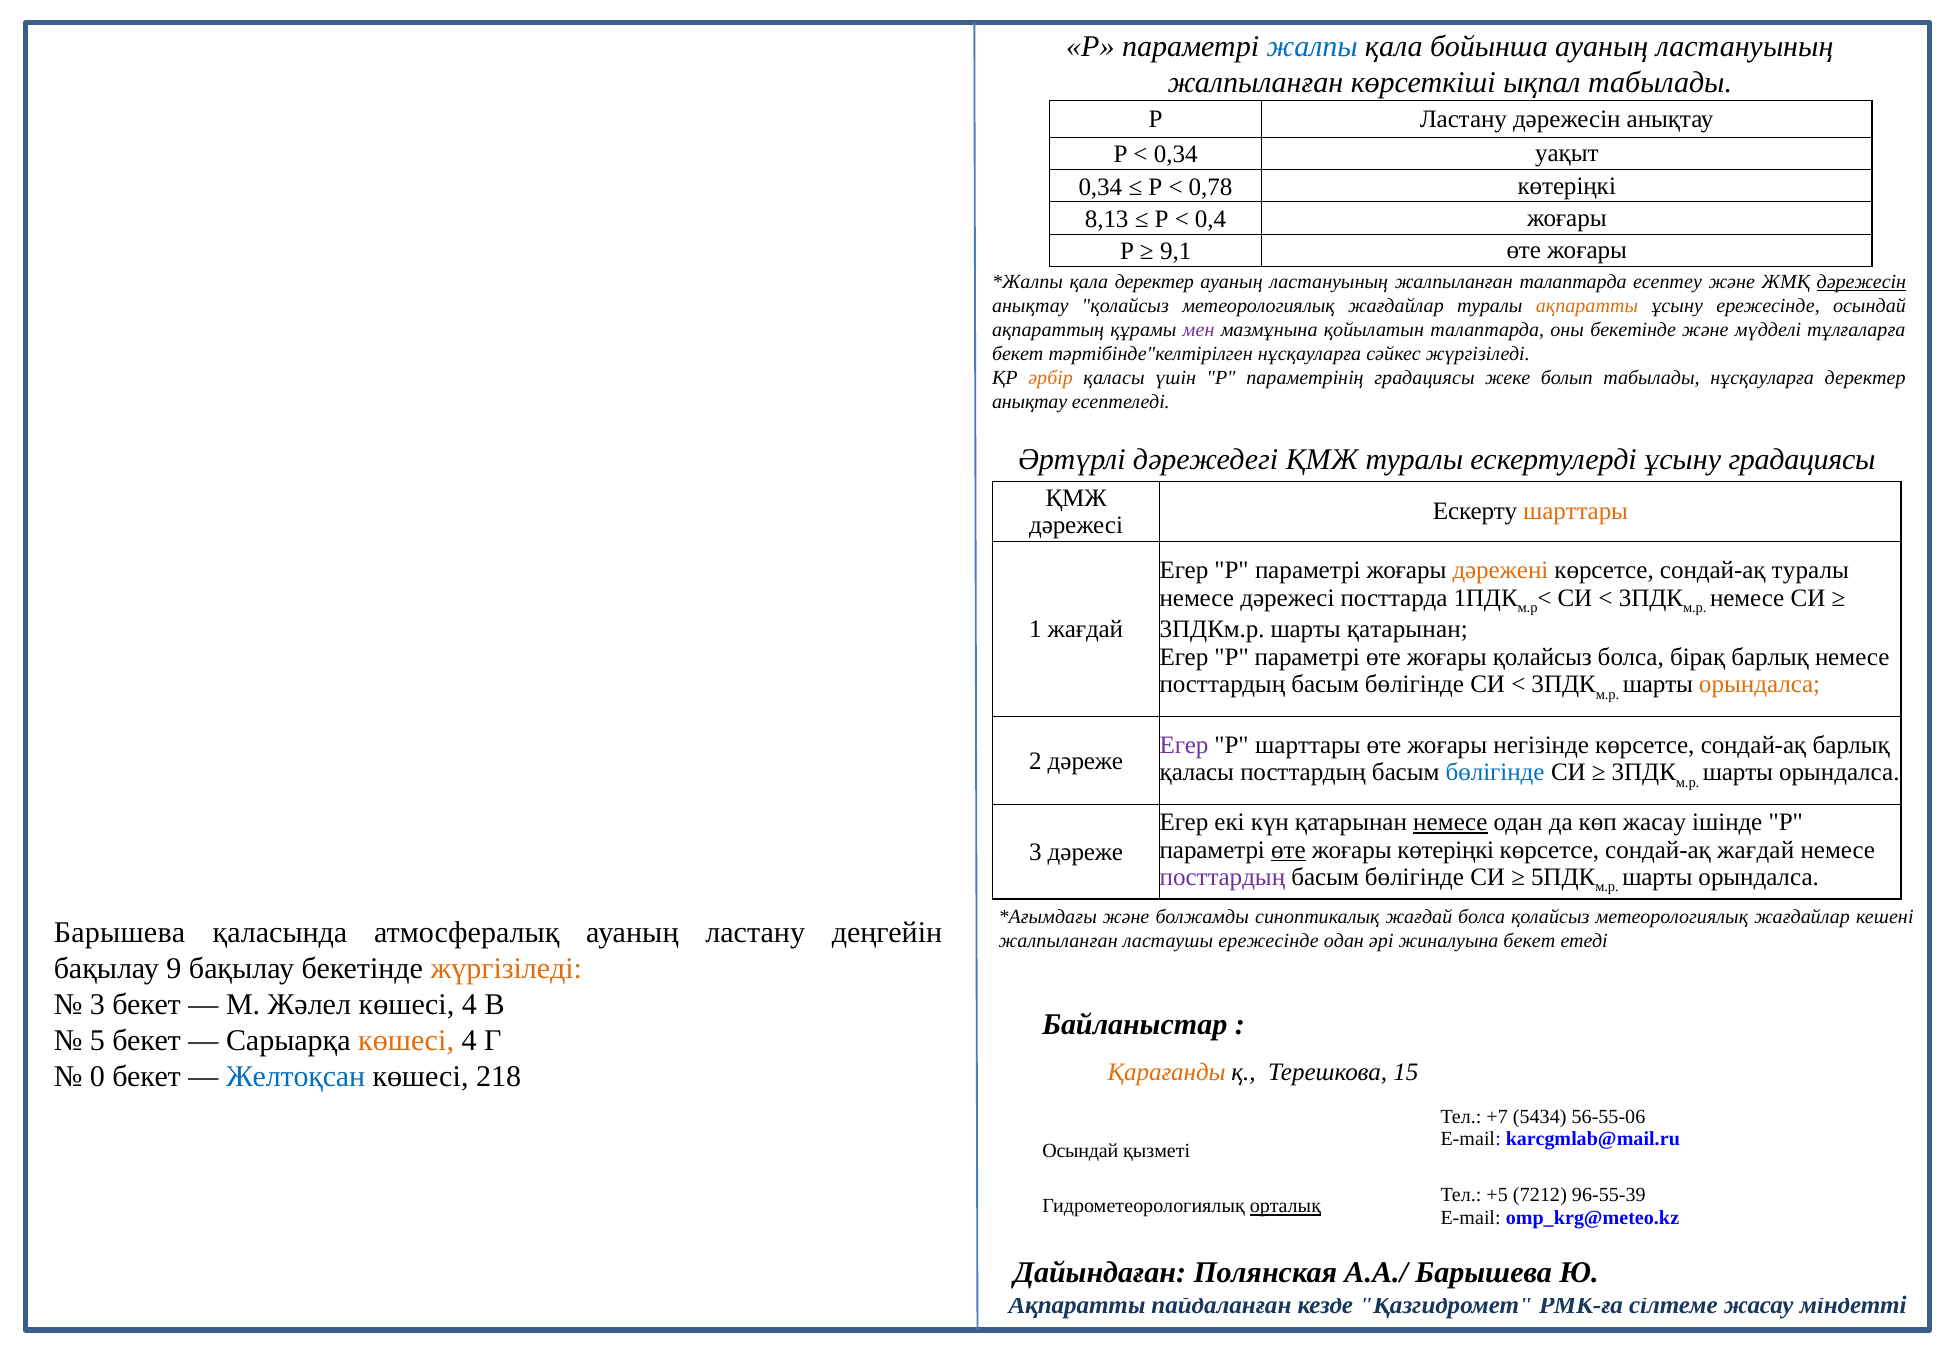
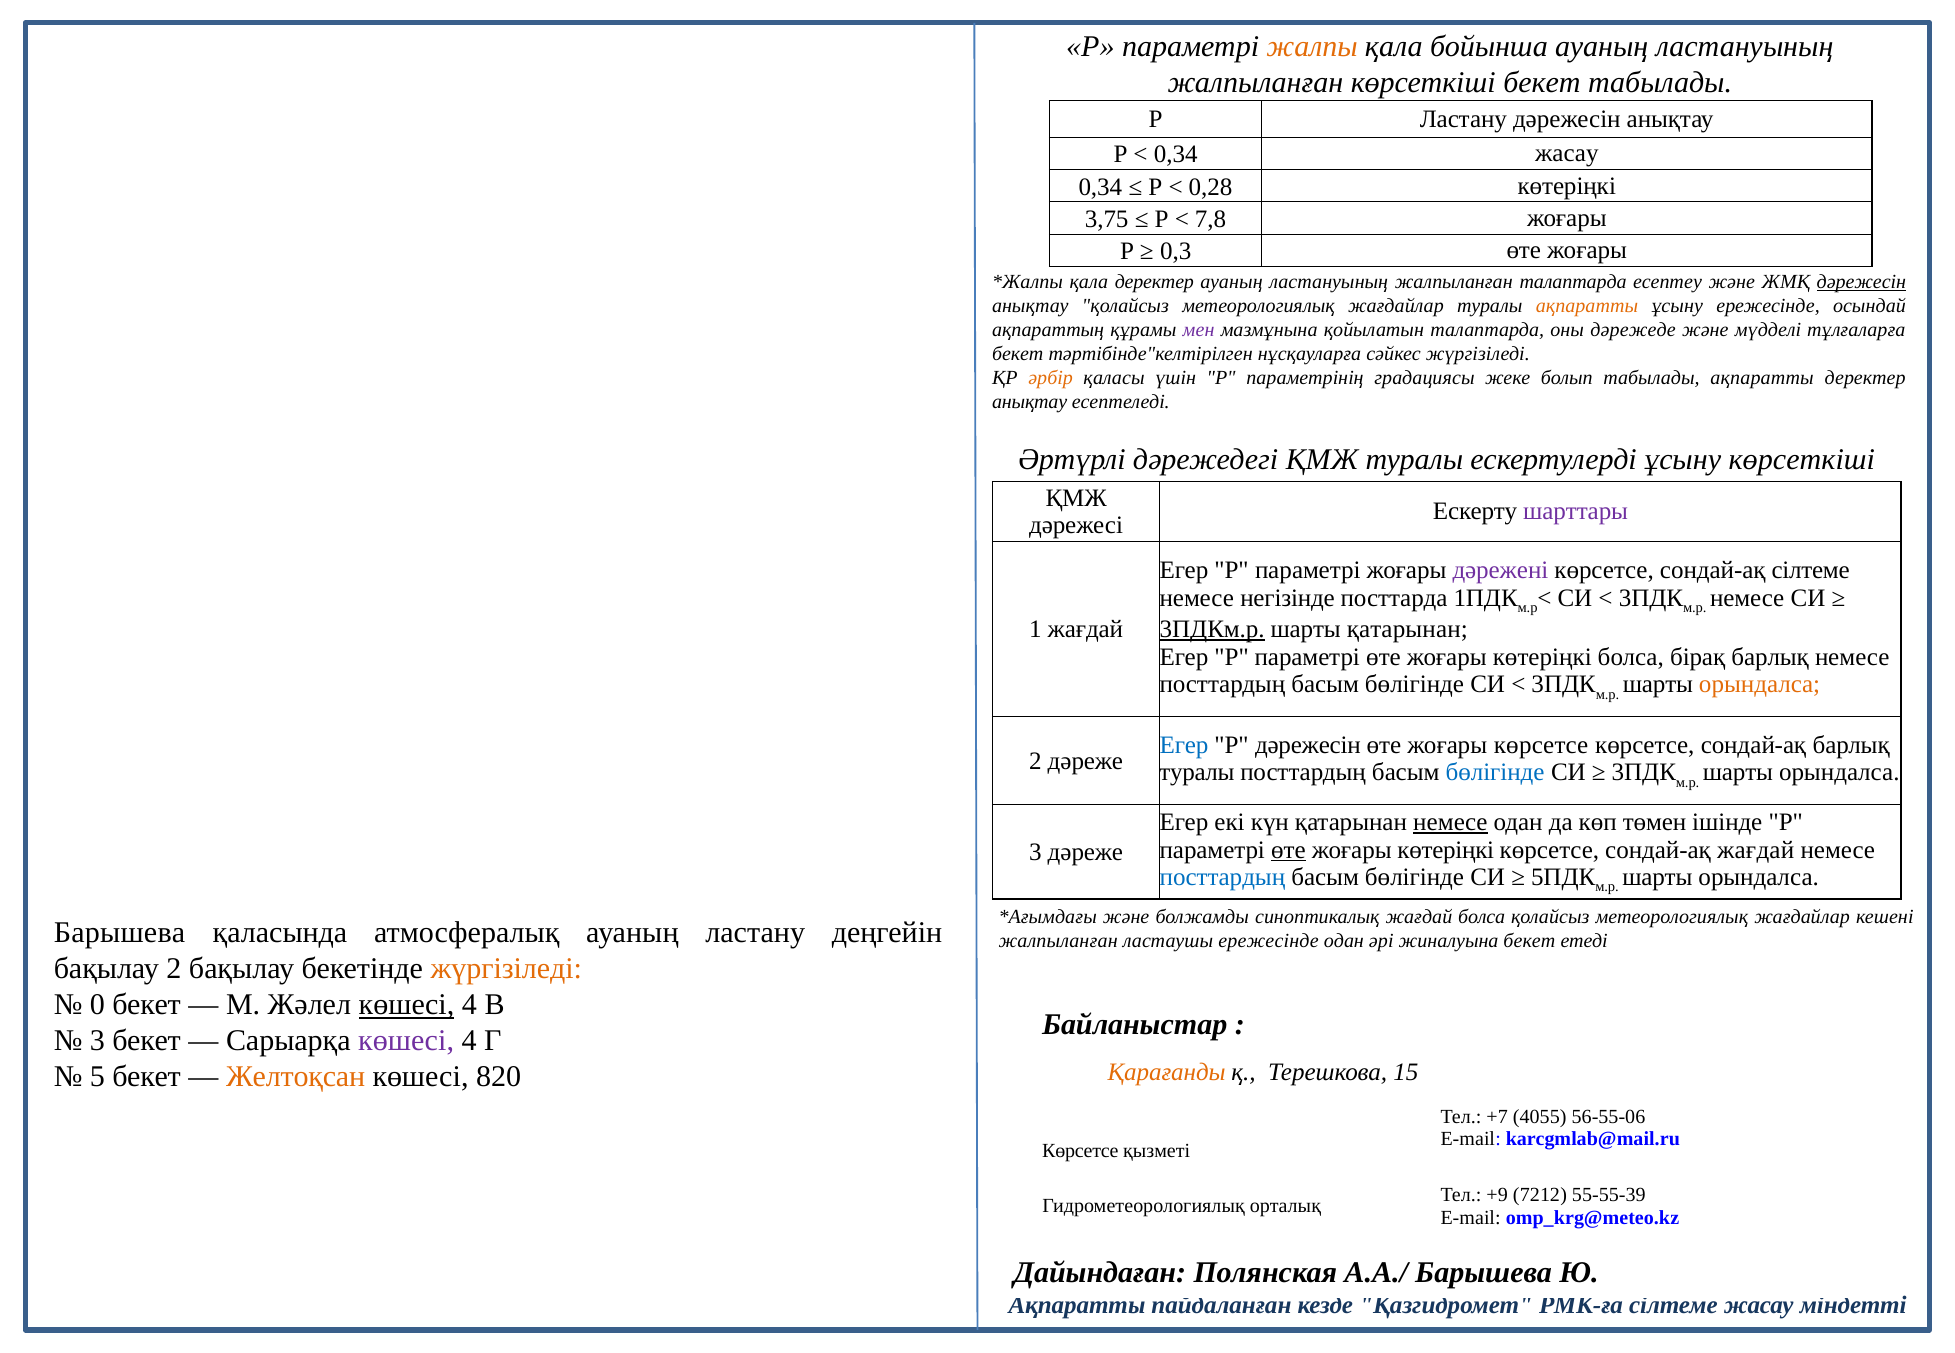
жалпы colour: blue -> orange
көрсеткіші ықпал: ықпал -> бекет
0,34 уақыт: уақыт -> жасау
0,78: 0,78 -> 0,28
8,13: 8,13 -> 3,75
0,4: 0,4 -> 7,8
9,1: 9,1 -> 0,3
оны бекетінде: бекетінде -> дәрежеде
табылады нұсқауларға: нұсқауларға -> ақпаратты
ұсыну градациясы: градациясы -> көрсеткіші
шарттары at (1576, 512) colour: orange -> purple
дәрежені colour: orange -> purple
сондай-ақ туралы: туралы -> сілтеме
немесе дәрежесі: дәрежесі -> негізінде
3ПДКм.р underline: none -> present
қолайсыз at (1542, 657): қолайсыз -> көтеріңкі
Егер at (1184, 745) colour: purple -> blue
Р шарттары: шарттары -> дәрежесін
жоғары негізінде: негізінде -> көрсетсе
қаласы at (1197, 773): қаласы -> туралы
көп жасау: жасау -> төмен
посттардың at (1222, 878) colour: purple -> blue
бақылау 9: 9 -> 2
3 at (97, 1005): 3 -> 0
көшесі at (407, 1005) underline: none -> present
5 at (97, 1041): 5 -> 3
көшесі at (406, 1041) colour: orange -> purple
0: 0 -> 5
Желтоқсан colour: blue -> orange
218: 218 -> 820
5434: 5434 -> 4055
Осындай at (1080, 1151): Осындай -> Көрсетсе
+5: +5 -> +9
96-55-39: 96-55-39 -> 55-55-39
орталық underline: present -> none
